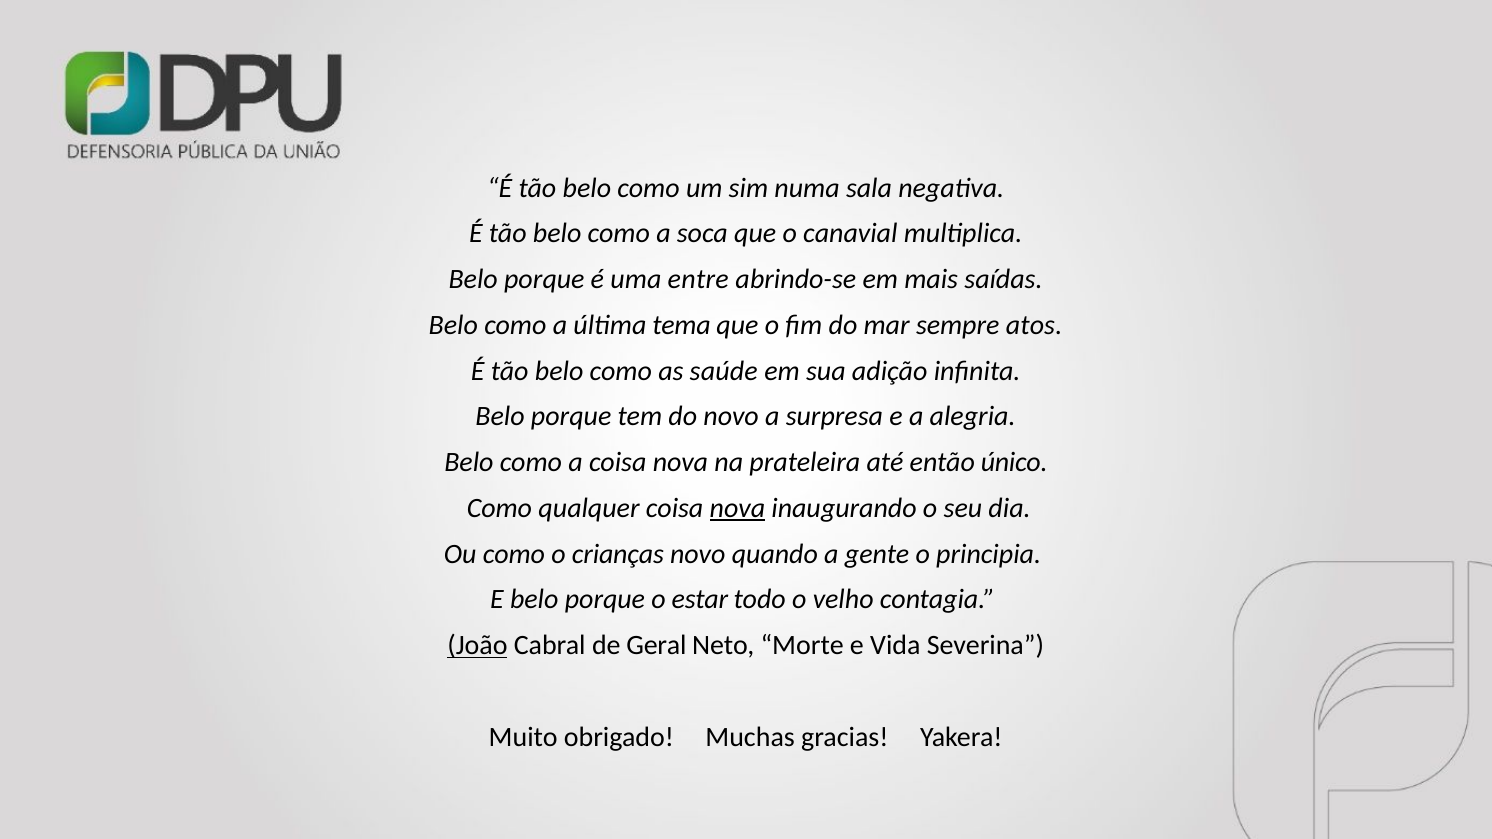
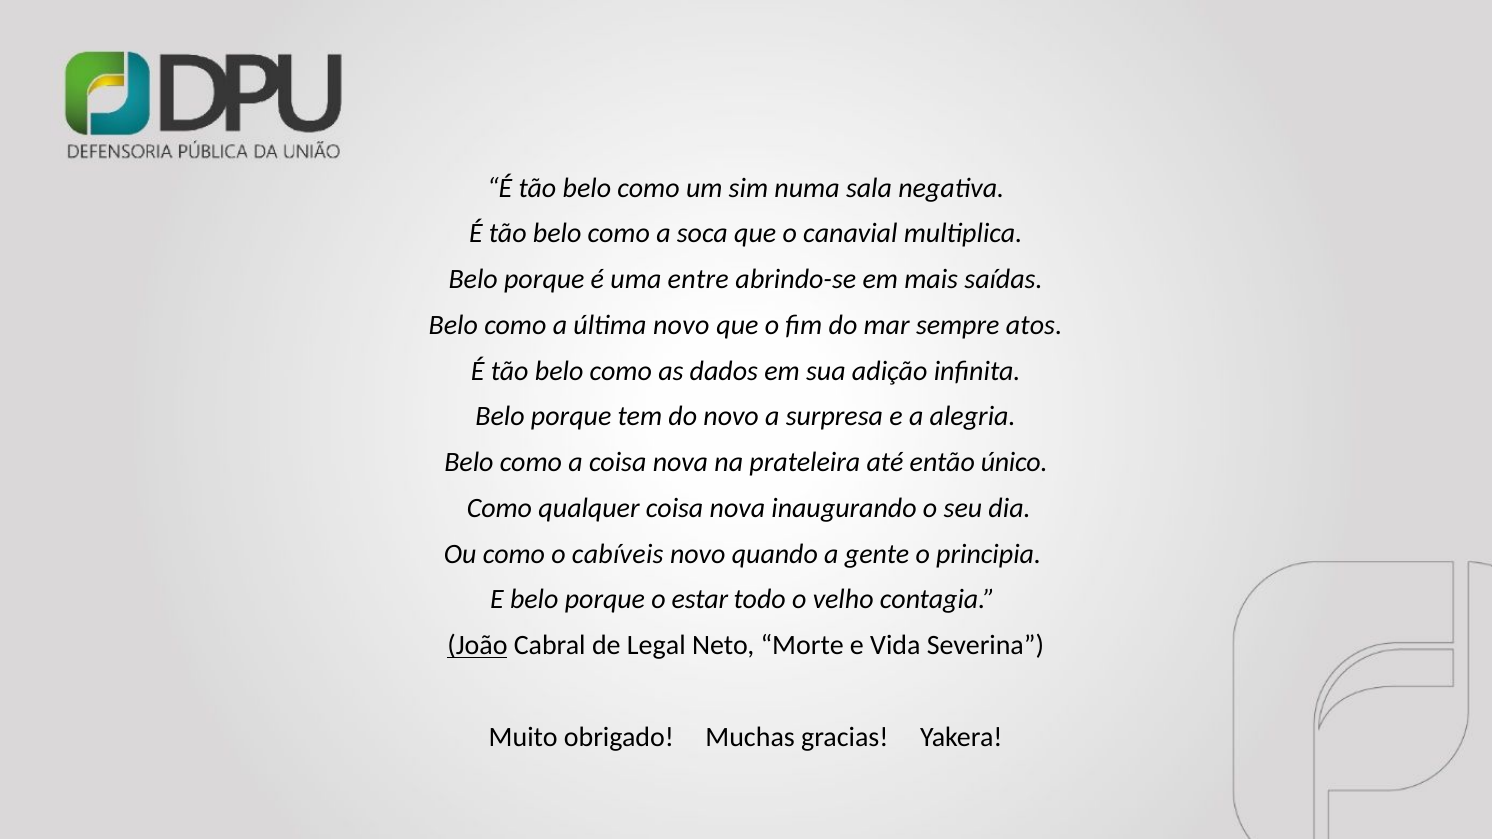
última tema: tema -> novo
saúde: saúde -> dados
nova at (737, 508) underline: present -> none
crianças: crianças -> cabíveis
Geral: Geral -> Legal
